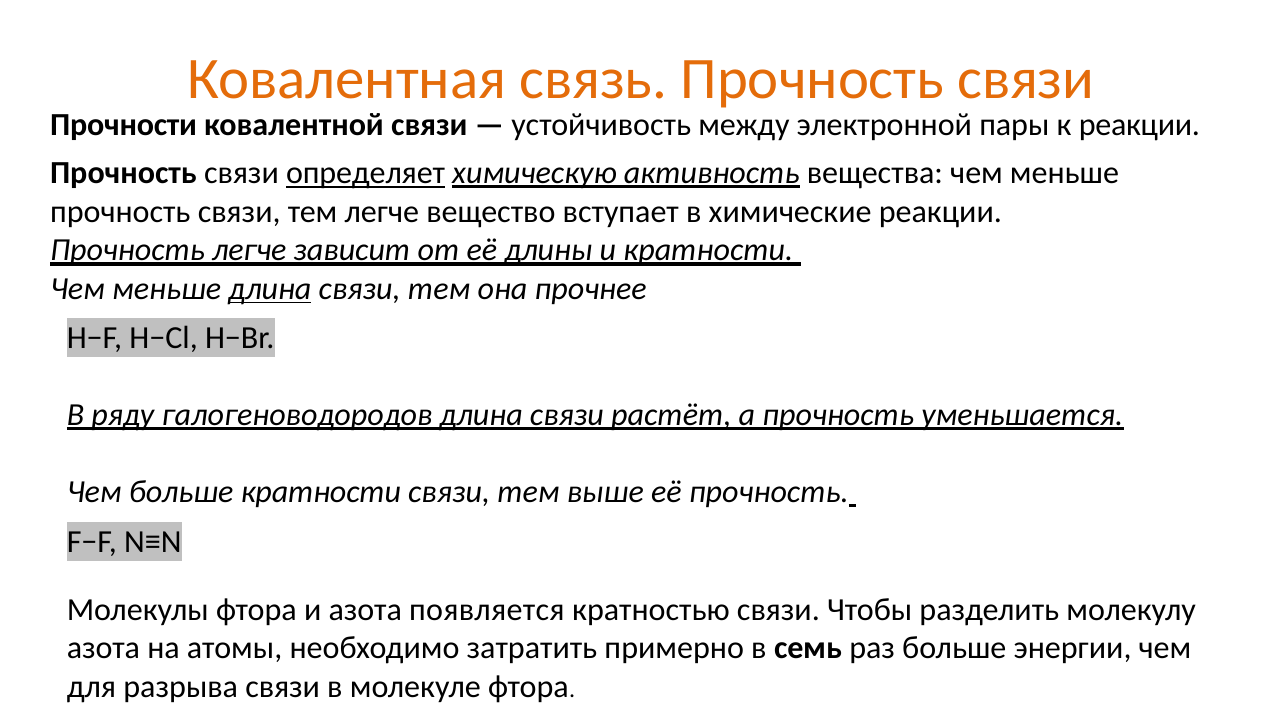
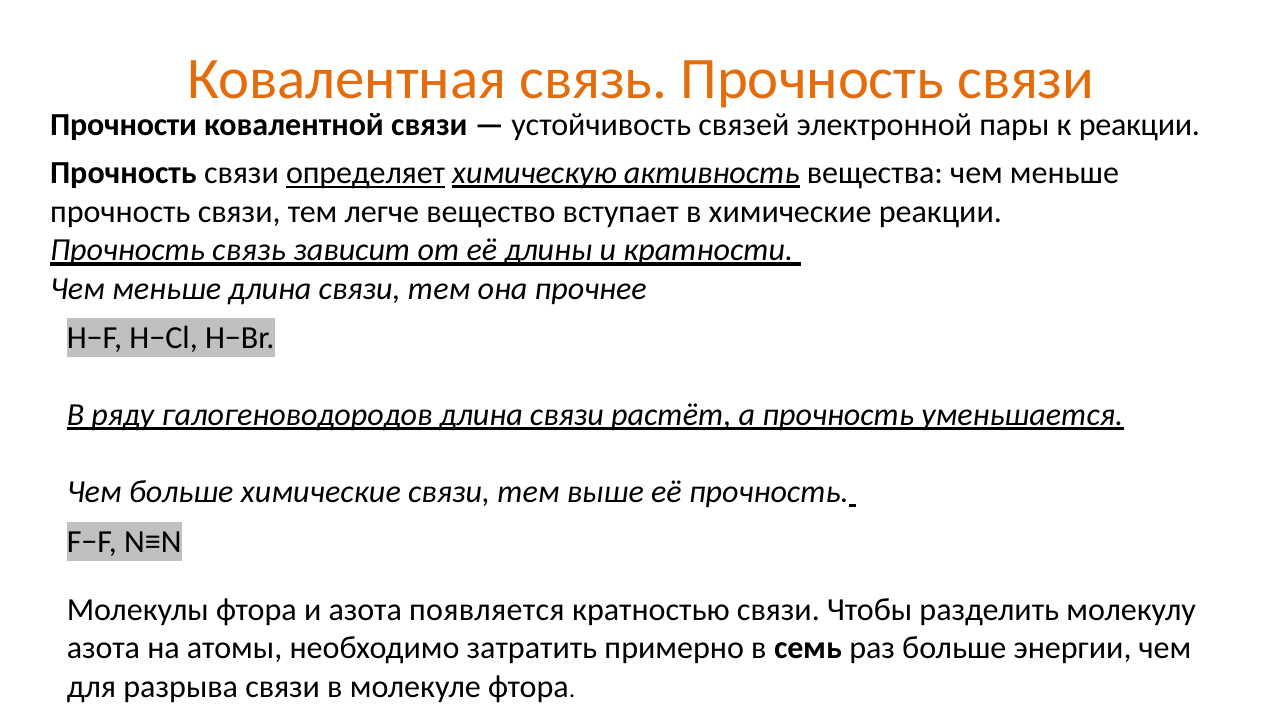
между: между -> связей
Прочность легче: легче -> связь
длина at (270, 289) underline: present -> none
больше кратности: кратности -> химические
